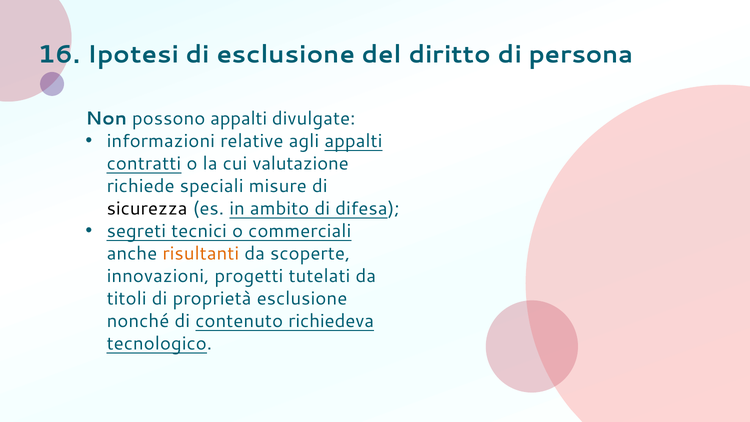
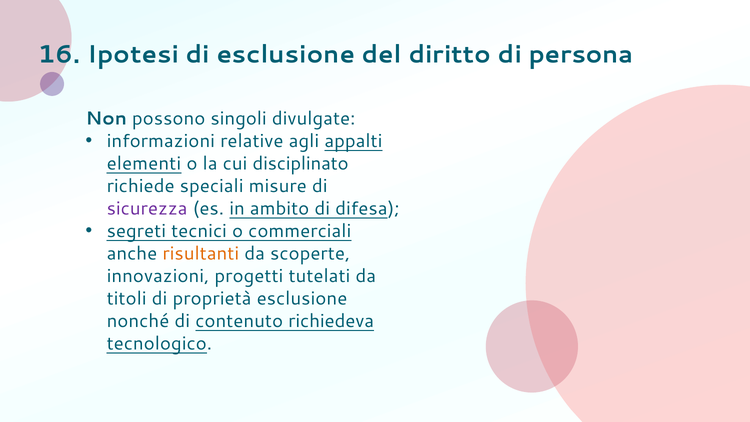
possono appalti: appalti -> singoli
contratti: contratti -> elementi
valutazione: valutazione -> disciplinato
sicurezza colour: black -> purple
